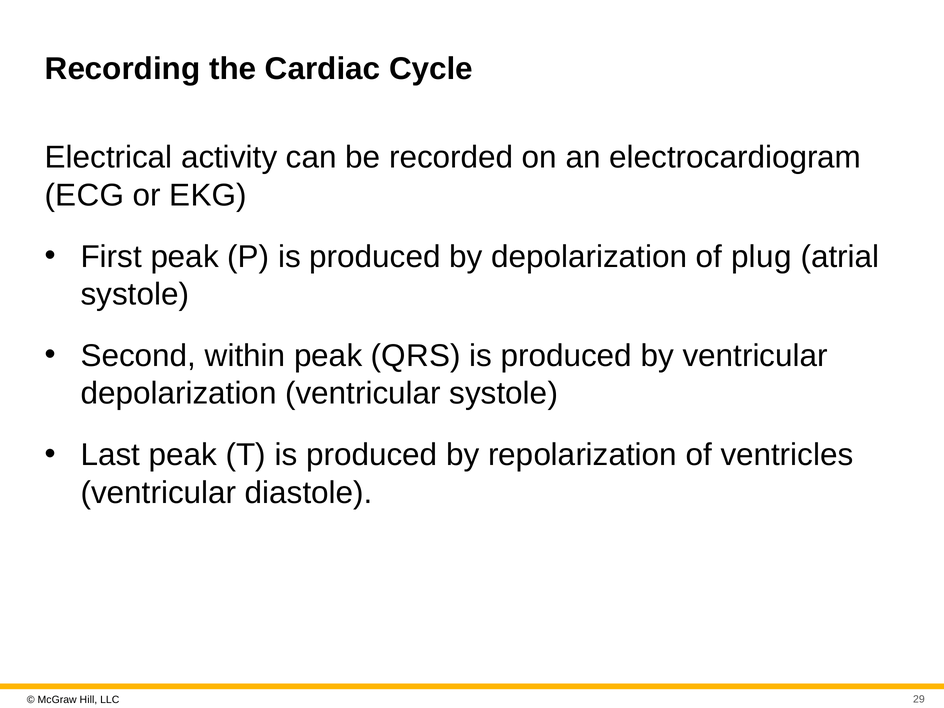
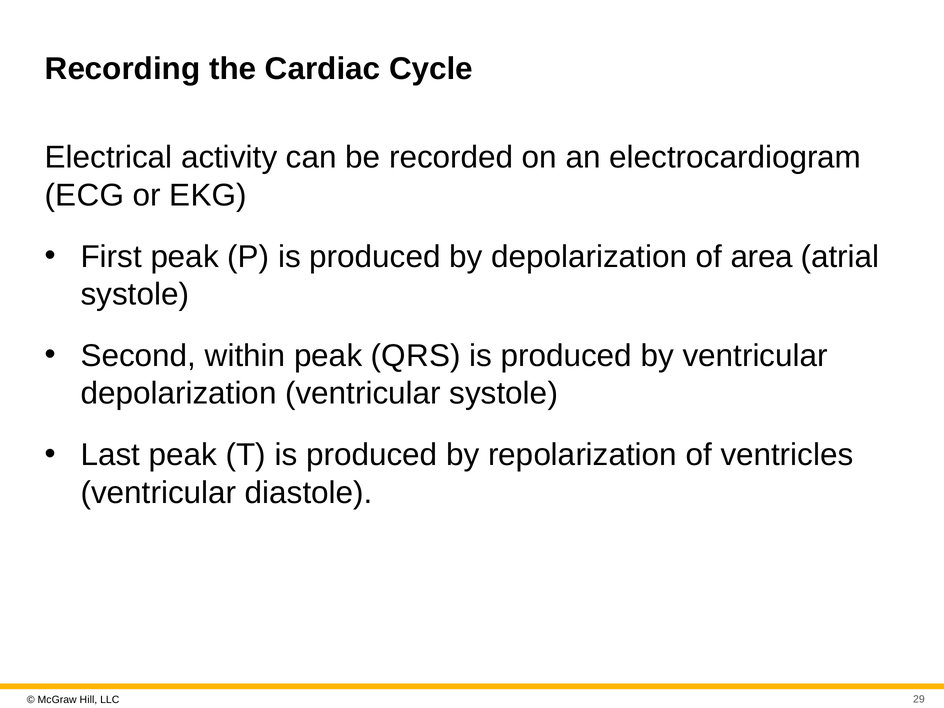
plug: plug -> area
